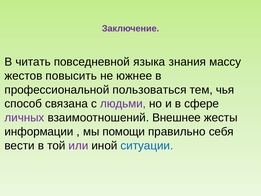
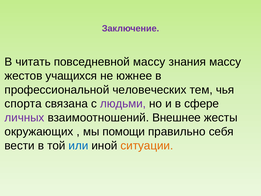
повседневной языка: языка -> массу
повысить: повысить -> учащихся
пользоваться: пользоваться -> человеческих
способ: способ -> спорта
информации: информации -> окружающих
или colour: purple -> blue
ситуации colour: blue -> orange
